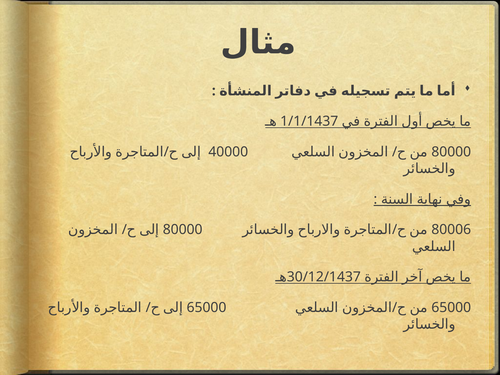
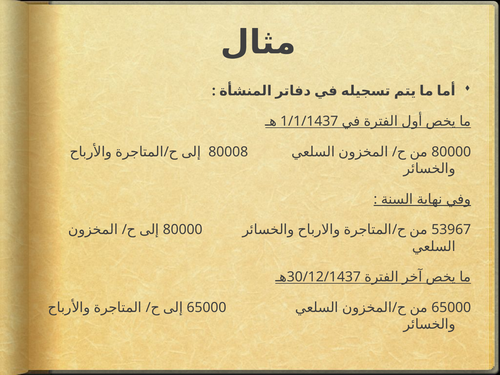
40000: 40000 -> 80008
80006: 80006 -> 53967
